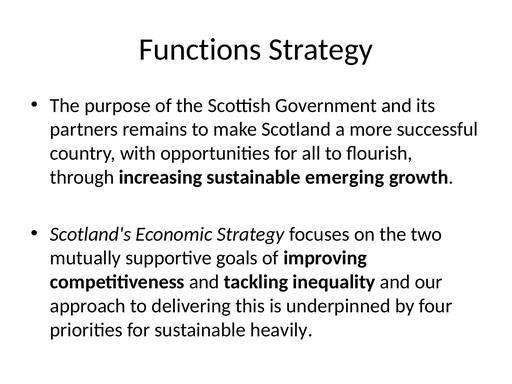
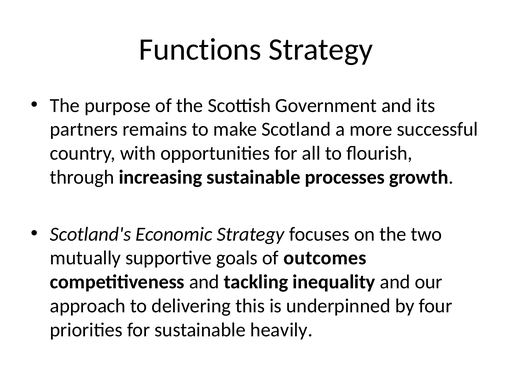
emerging: emerging -> processes
improving: improving -> outcomes
